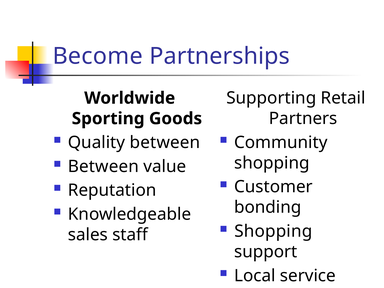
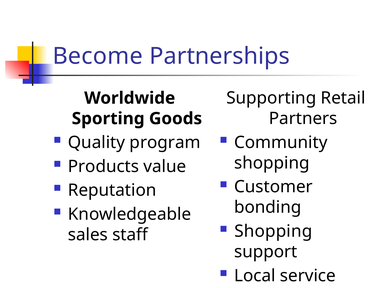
Quality between: between -> program
Between at (103, 166): Between -> Products
